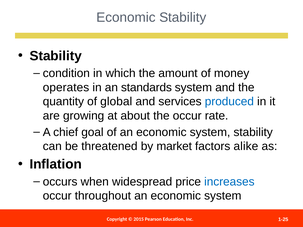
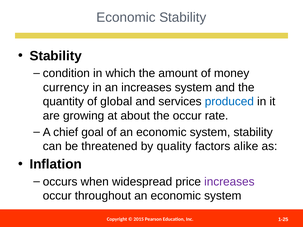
operates: operates -> currency
an standards: standards -> increases
market: market -> quality
increases at (229, 182) colour: blue -> purple
